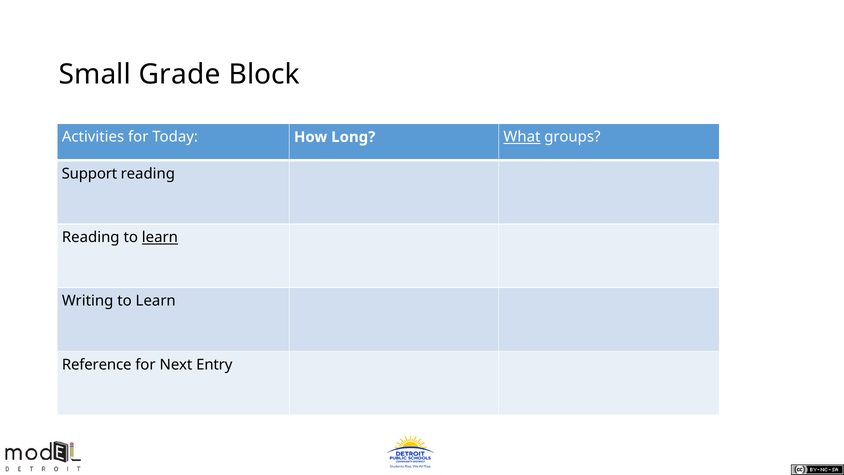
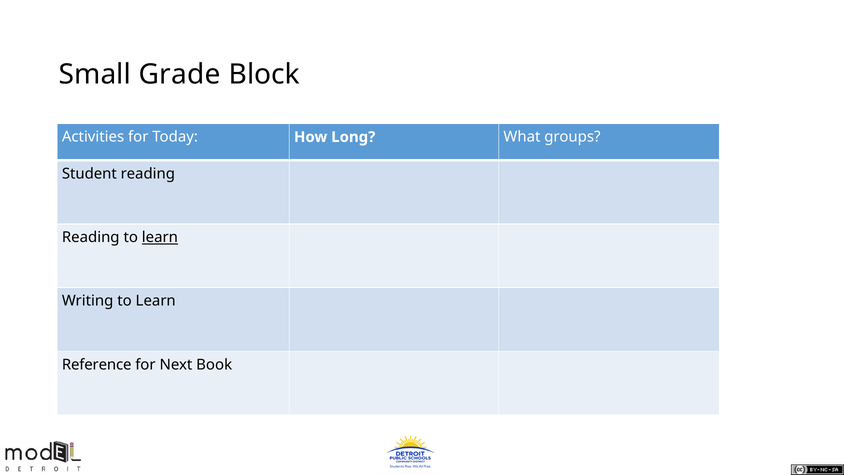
What underline: present -> none
Support: Support -> Student
Entry: Entry -> Book
